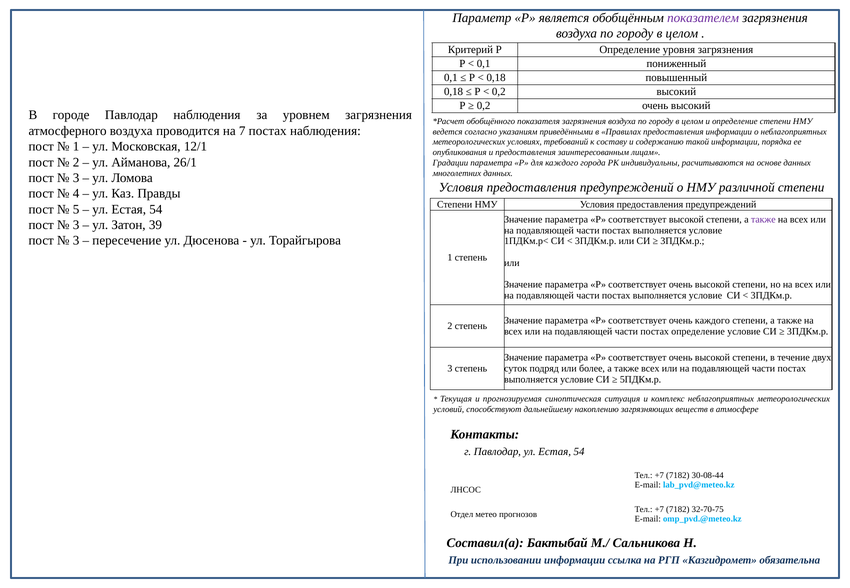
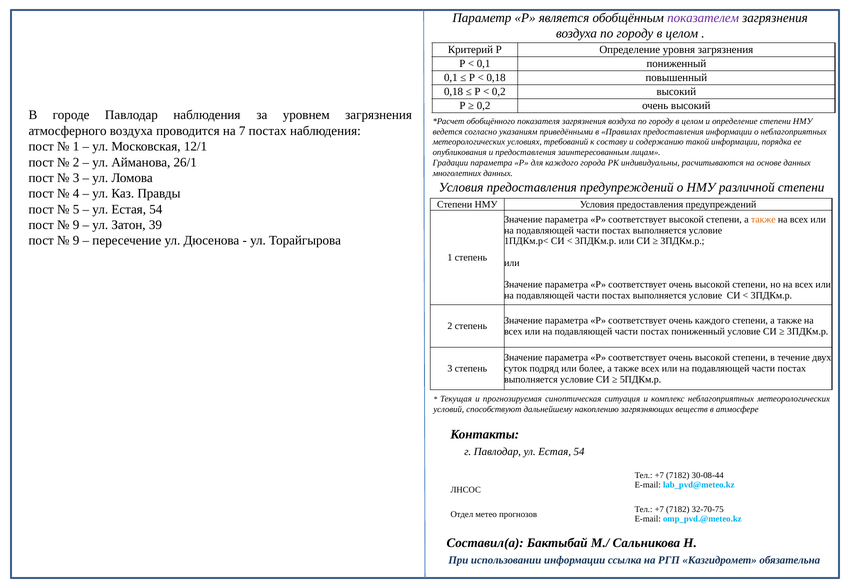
также at (763, 220) colour: purple -> orange
3 at (76, 225): 3 -> 9
3 at (76, 241): 3 -> 9
постах определение: определение -> пониженный
